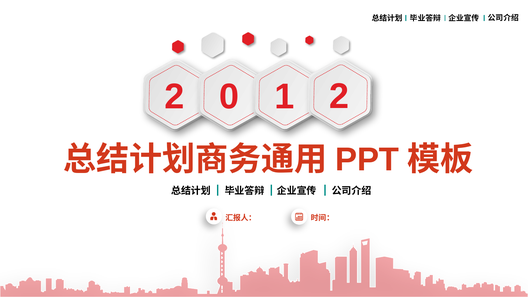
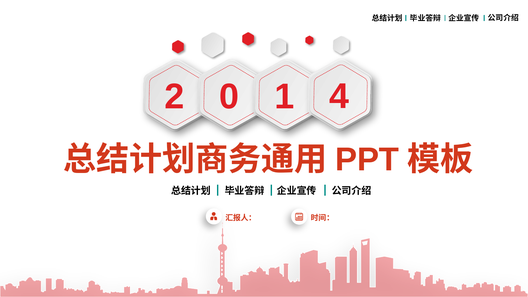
2 at (339, 96): 2 -> 4
